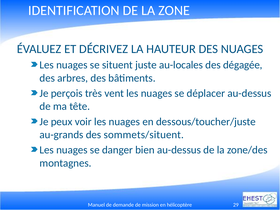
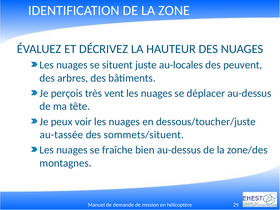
dégagée: dégagée -> peuvent
au-grands: au-grands -> au-tassée
danger: danger -> fraîche
